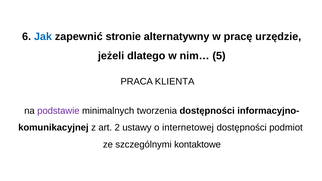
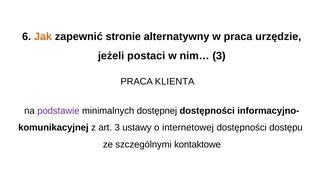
Jak colour: blue -> orange
w pracę: pracę -> praca
dlatego: dlatego -> postaci
nim… 5: 5 -> 3
tworzenia: tworzenia -> dostępnej
art 2: 2 -> 3
podmiot: podmiot -> dostępu
